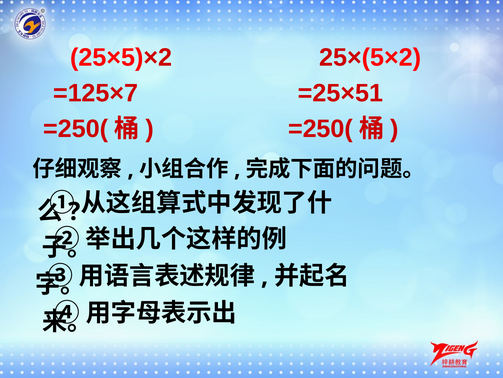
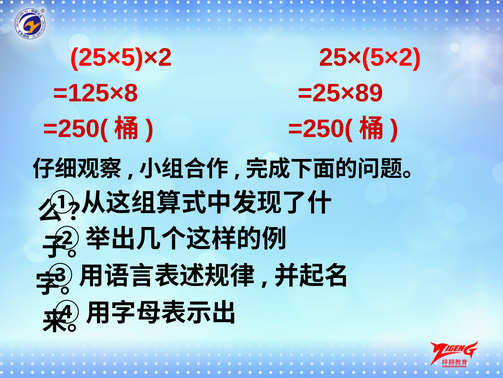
=125×7: =125×7 -> =125×8
=25×51: =25×51 -> =25×89
